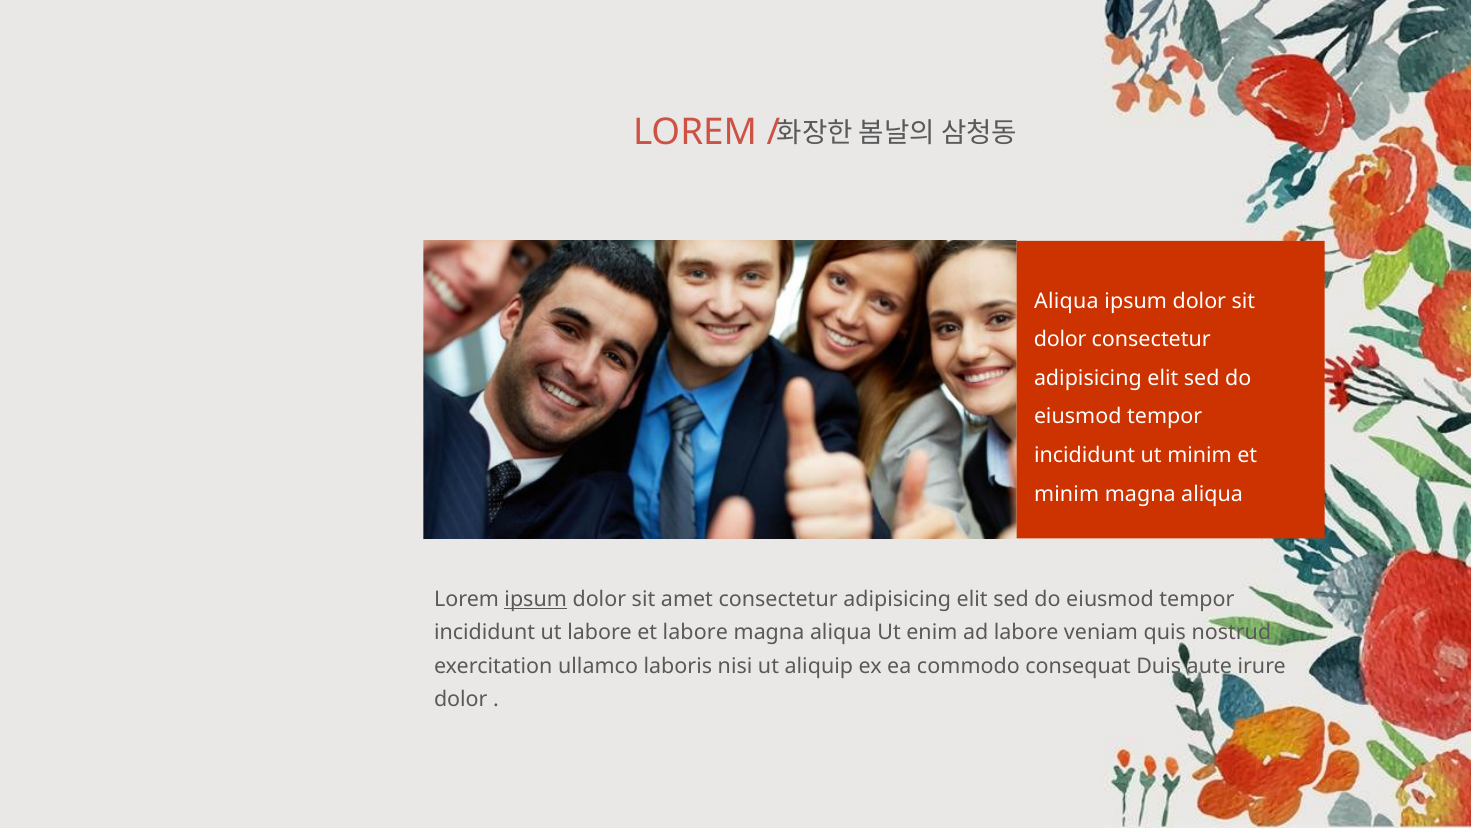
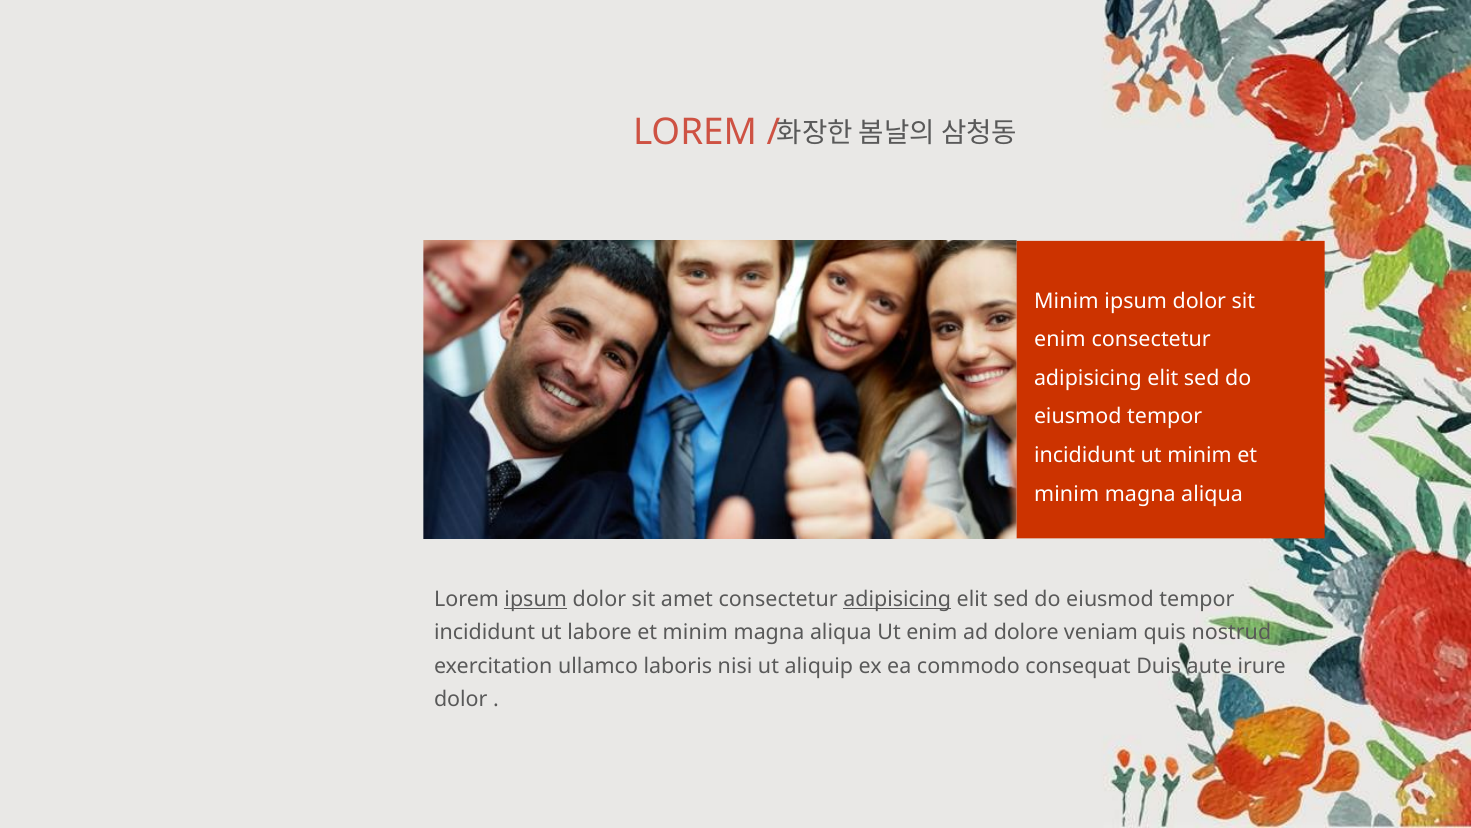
Aliqua at (1066, 301): Aliqua -> Minim
dolor at (1060, 339): dolor -> enim
adipisicing at (897, 599) underline: none -> present
labore et labore: labore -> minim
ad labore: labore -> dolore
